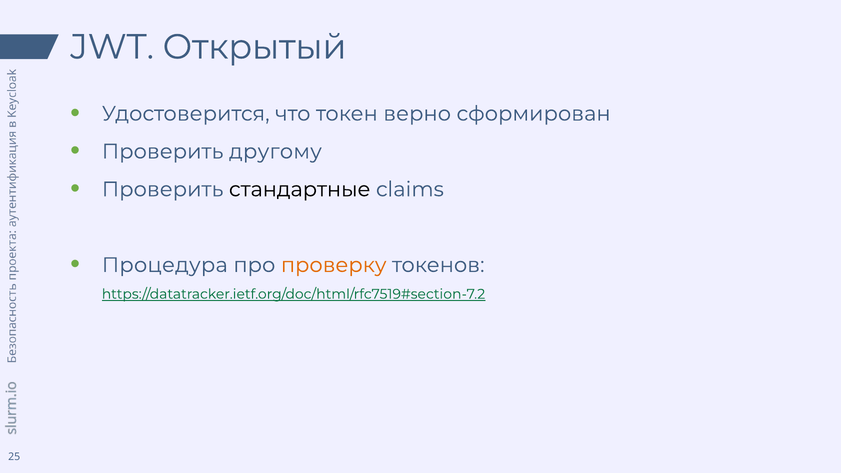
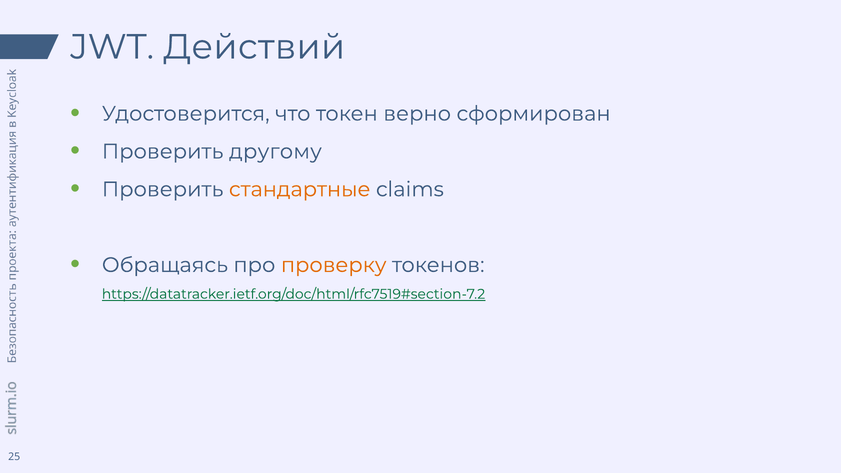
Открытый: Открытый -> Действий
стандартные colour: black -> orange
Процедура: Процедура -> Обращаясь
